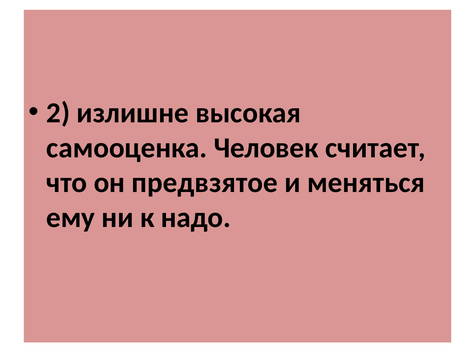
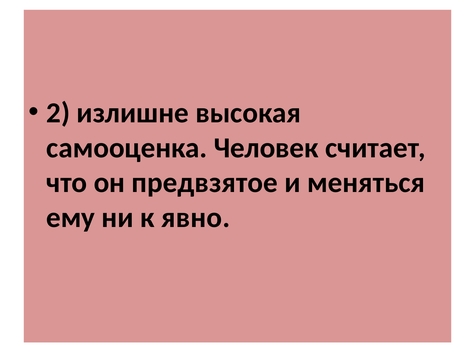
надо: надо -> явно
